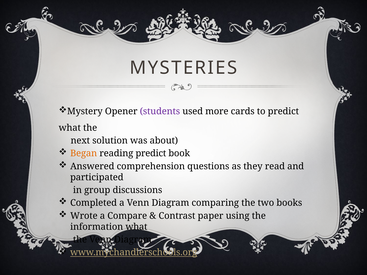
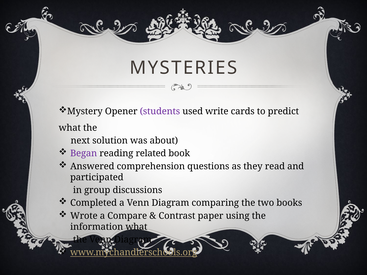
more: more -> write
Began colour: orange -> purple
reading predict: predict -> related
